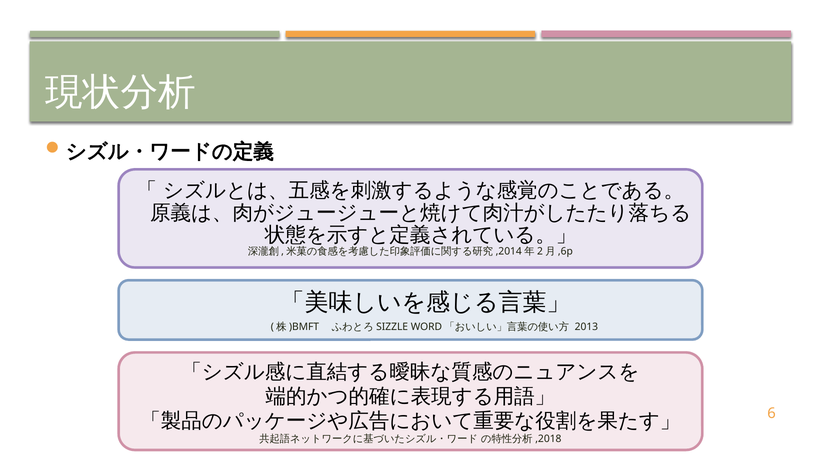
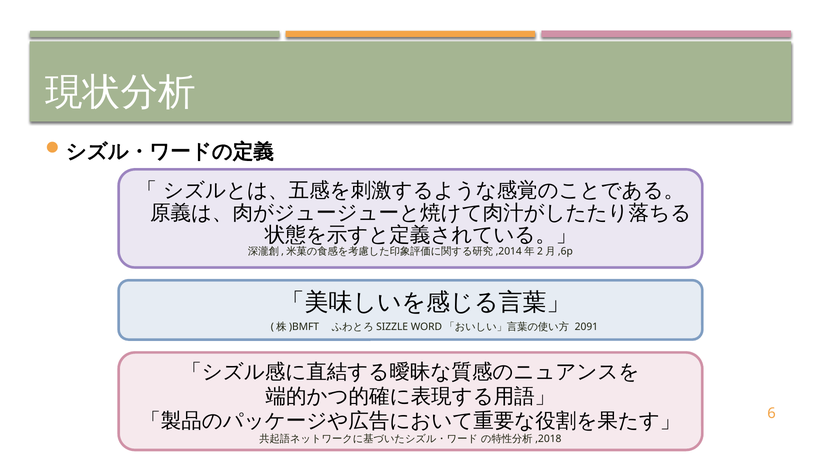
2013: 2013 -> 2091
